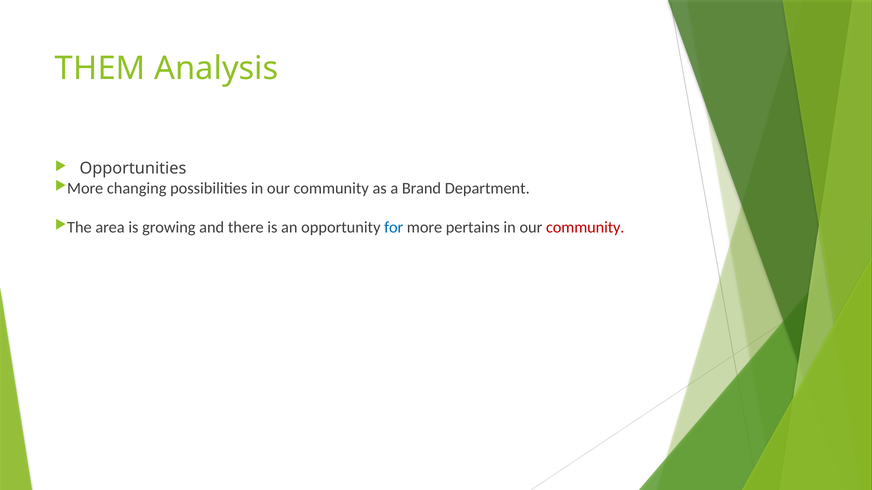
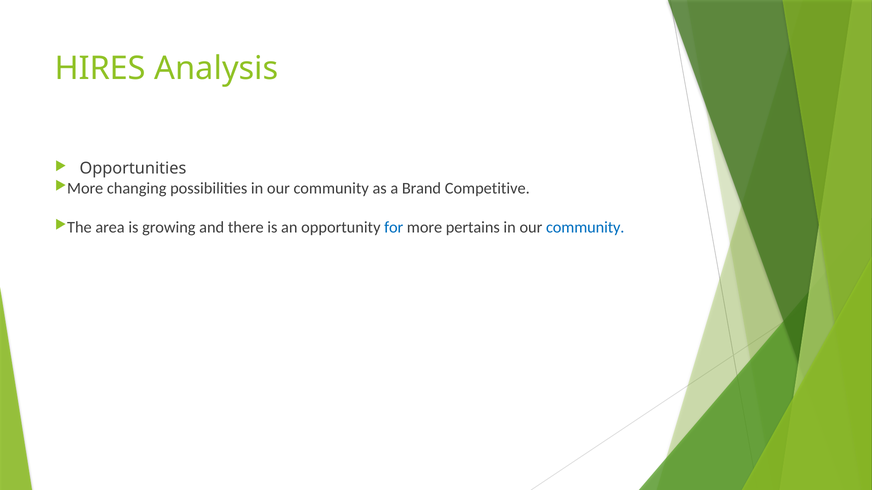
THEM: THEM -> HIRES
Department: Department -> Competitive
community at (585, 228) colour: red -> blue
